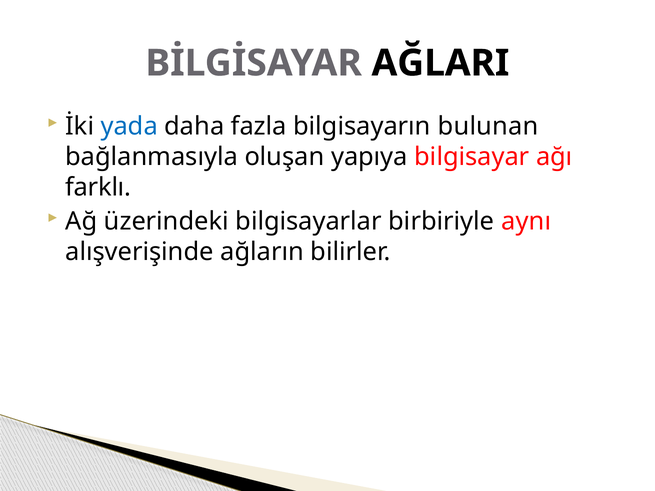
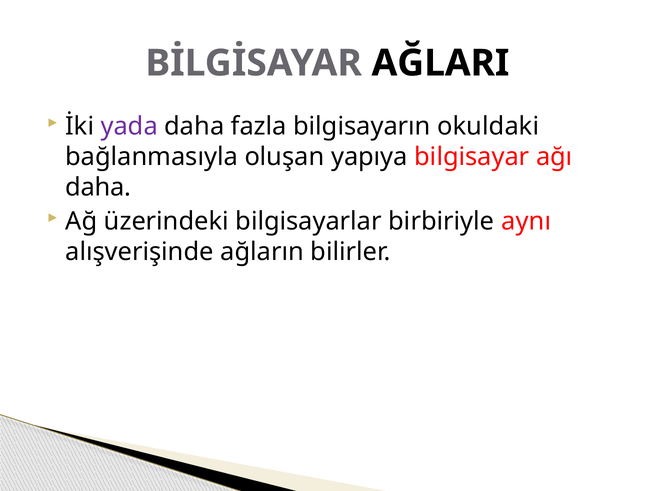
yada colour: blue -> purple
bulunan: bulunan -> okuldaki
farklı at (98, 187): farklı -> daha
